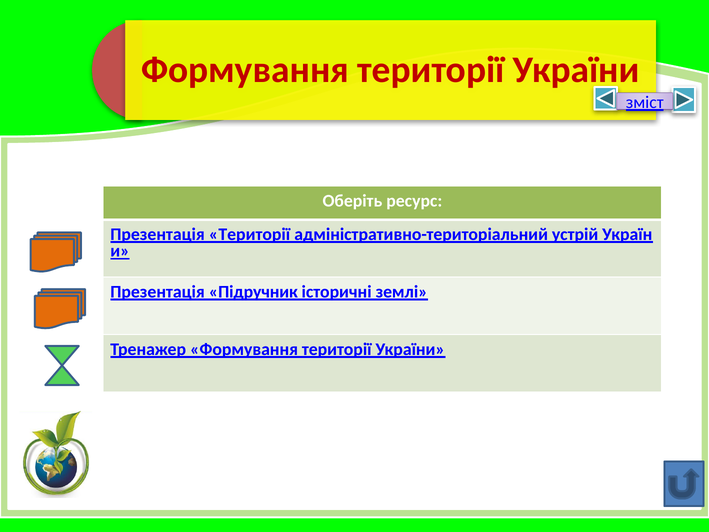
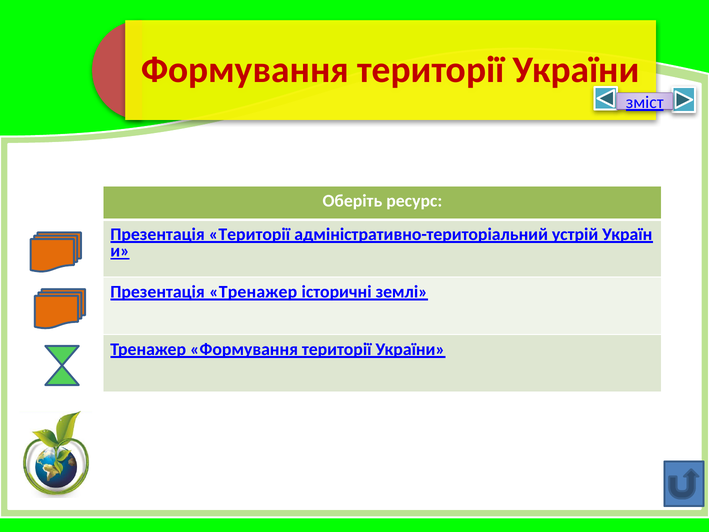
Презентація Підручник: Підручник -> Тренажер
